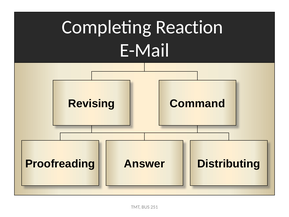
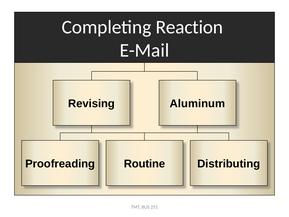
Command: Command -> Aluminum
Answer: Answer -> Routine
